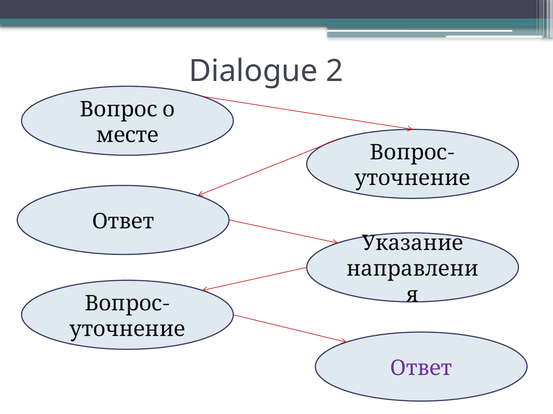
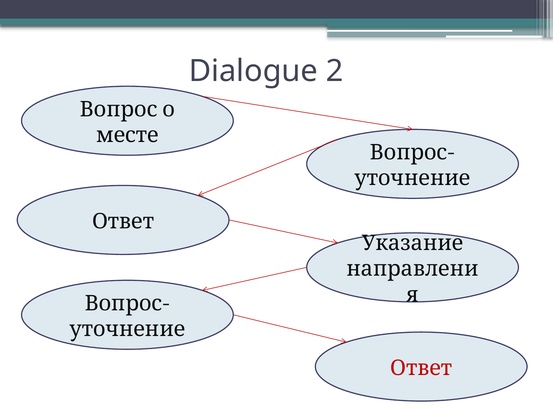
Ответ at (421, 369) colour: purple -> red
